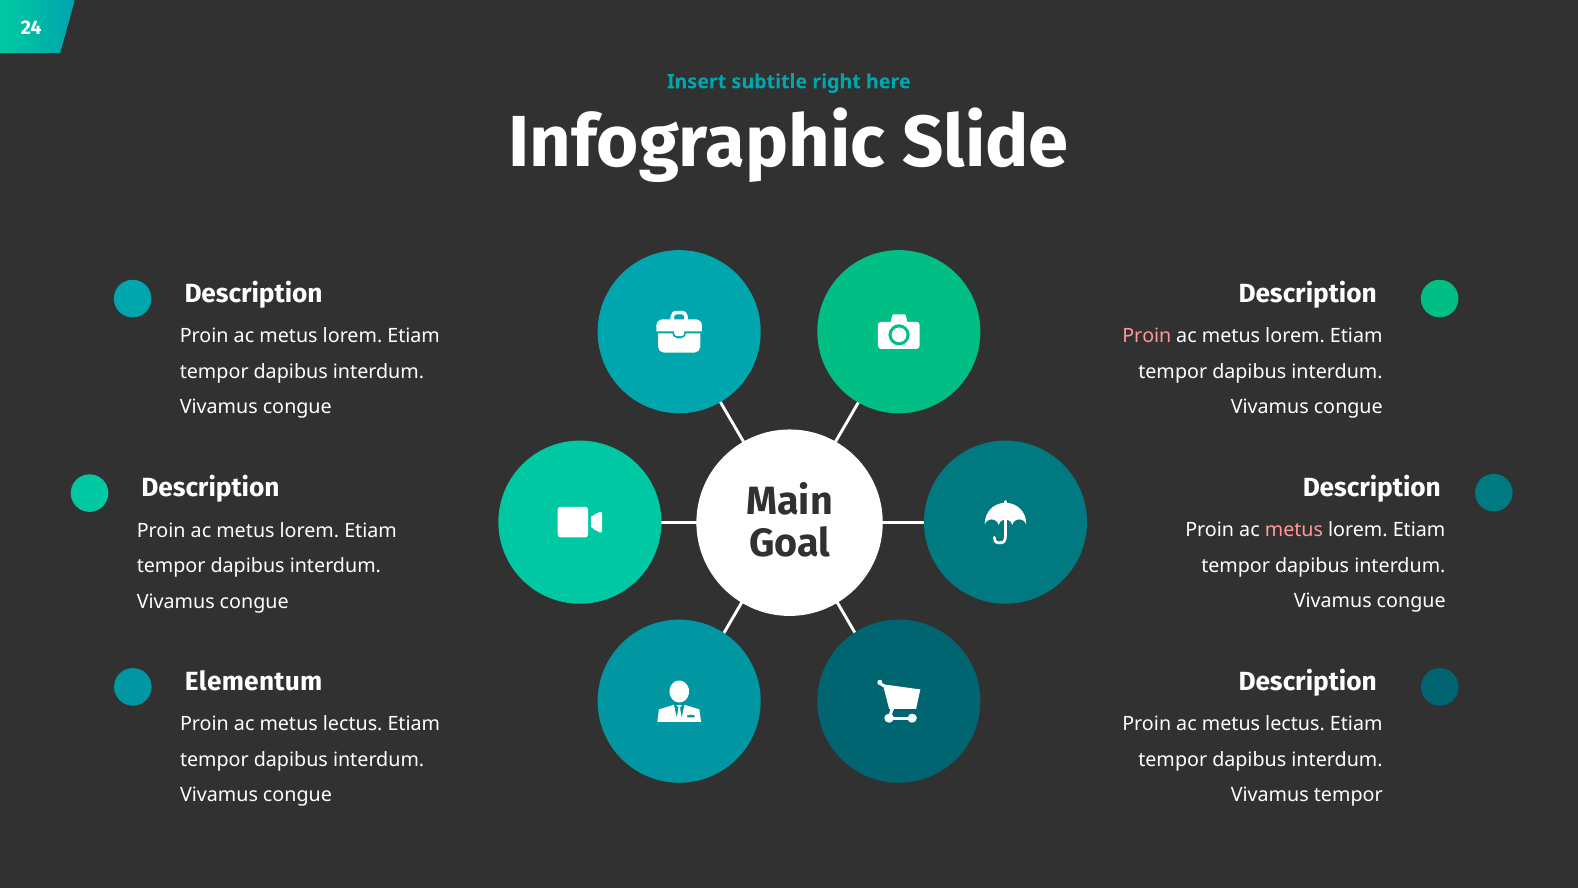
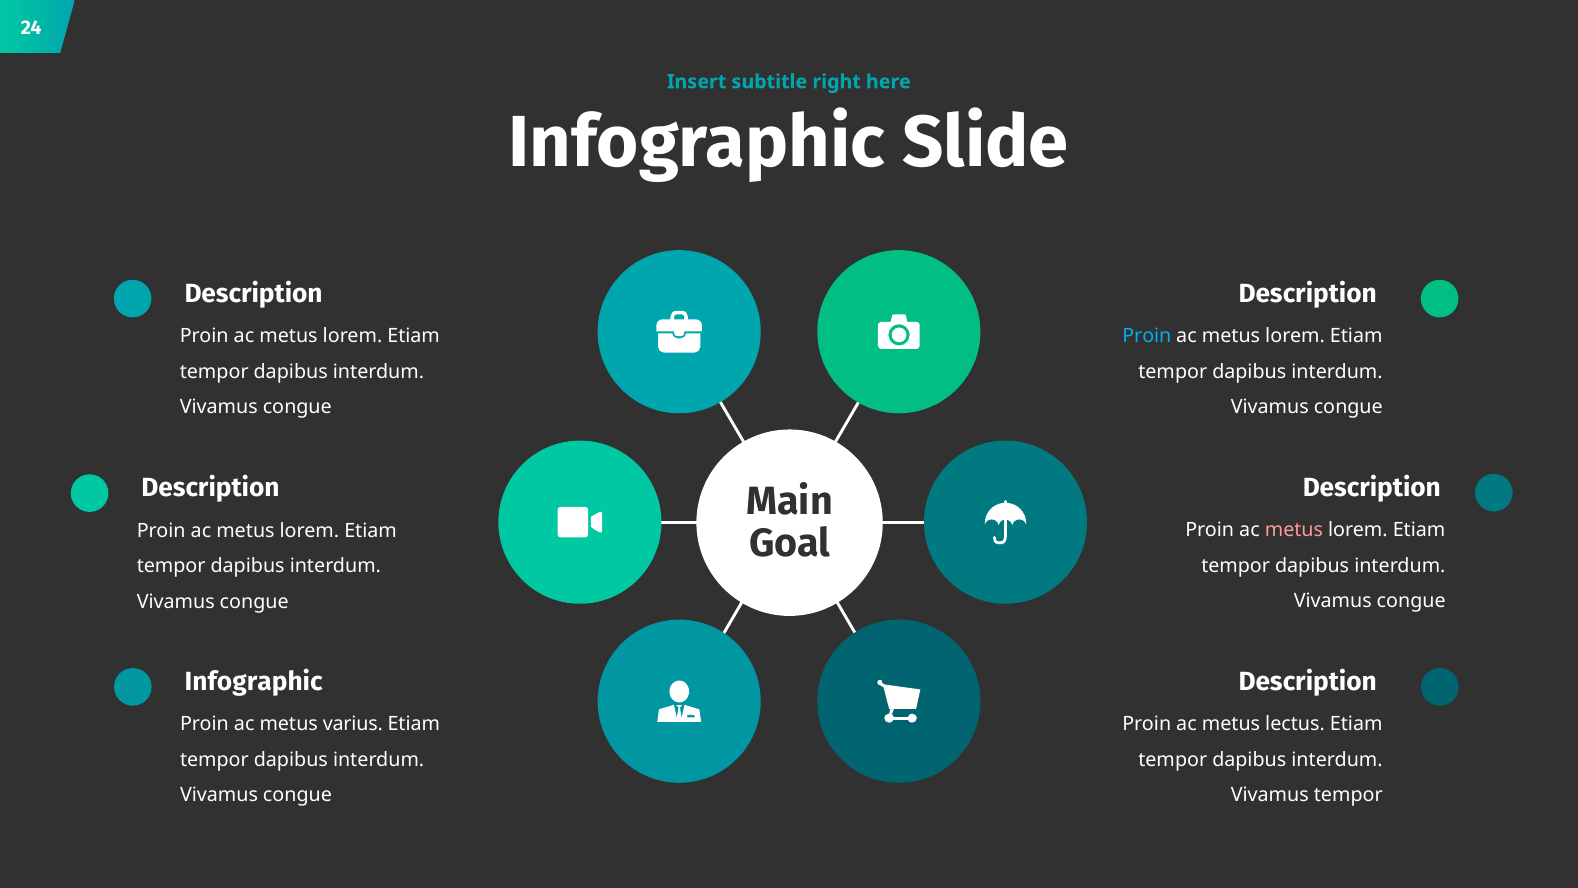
Proin at (1147, 336) colour: pink -> light blue
Elementum at (254, 682): Elementum -> Infographic
lectus at (353, 724): lectus -> varius
